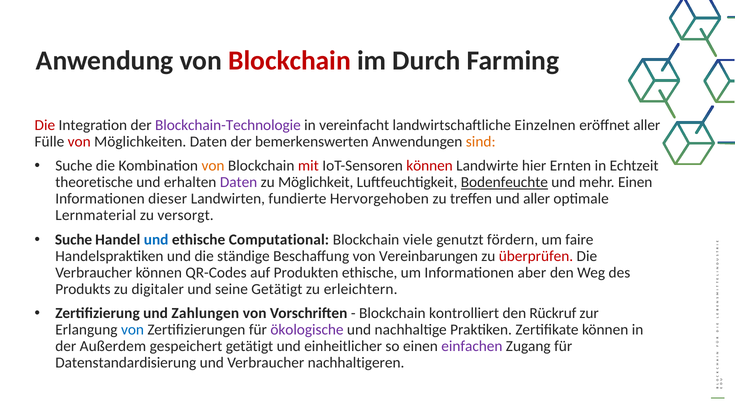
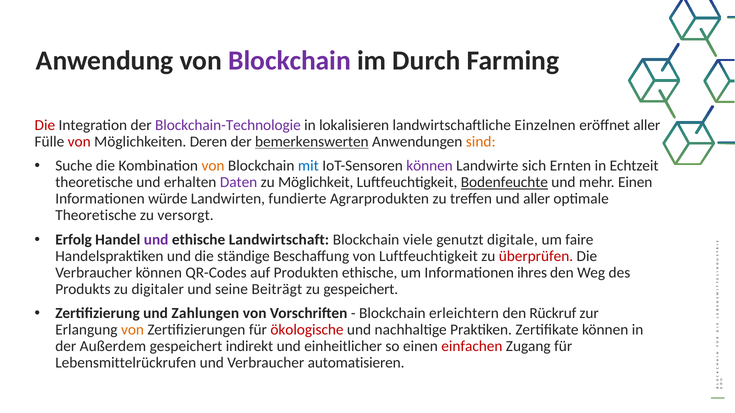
Blockchain at (290, 61) colour: red -> purple
vereinfacht: vereinfacht -> lokalisieren
Möglichkeiten Daten: Daten -> Deren
bemerkenswerten underline: none -> present
mit colour: red -> blue
können at (430, 166) colour: red -> purple
hier: hier -> sich
dieser: dieser -> würde
Hervorgehoben: Hervorgehoben -> Agrarprodukten
Lernmaterial at (96, 216): Lernmaterial -> Theoretische
Suche at (74, 240): Suche -> Erfolg
und at (156, 240) colour: blue -> purple
Computational: Computational -> Landwirtschaft
fördern: fördern -> digitale
von Vereinbarungen: Vereinbarungen -> Luftfeuchtigkeit
aber: aber -> ihres
seine Getätigt: Getätigt -> Beiträgt
zu erleichtern: erleichtern -> gespeichert
kontrolliert: kontrolliert -> erleichtern
von at (132, 330) colour: blue -> orange
ökologische colour: purple -> red
gespeichert getätigt: getätigt -> indirekt
einfachen colour: purple -> red
Datenstandardisierung: Datenstandardisierung -> Lebensmittelrückrufen
nachhaltigeren: nachhaltigeren -> automatisieren
